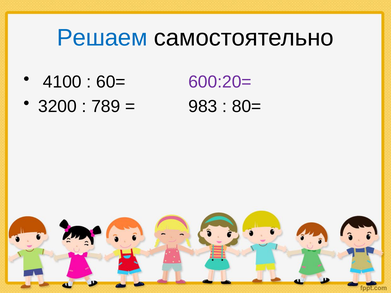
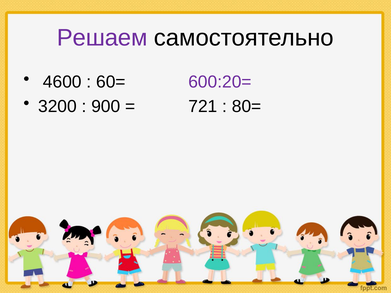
Решаем colour: blue -> purple
4100: 4100 -> 4600
789: 789 -> 900
983: 983 -> 721
